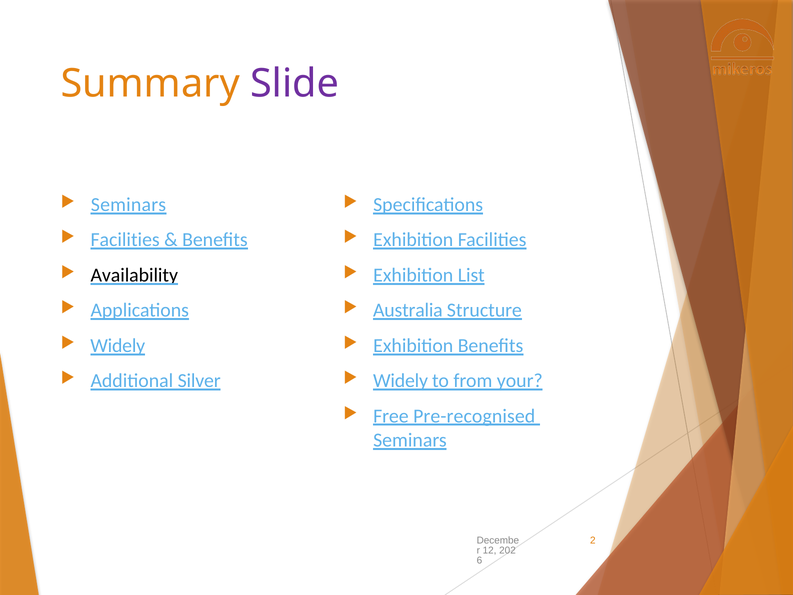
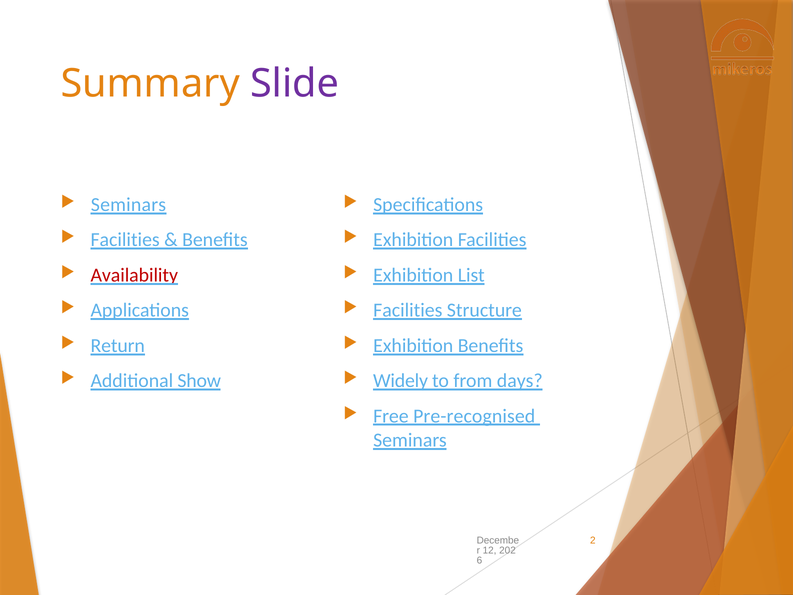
Availability colour: black -> red
Australia at (408, 310): Australia -> Facilities
Widely at (118, 346): Widely -> Return
Silver: Silver -> Show
your: your -> days
